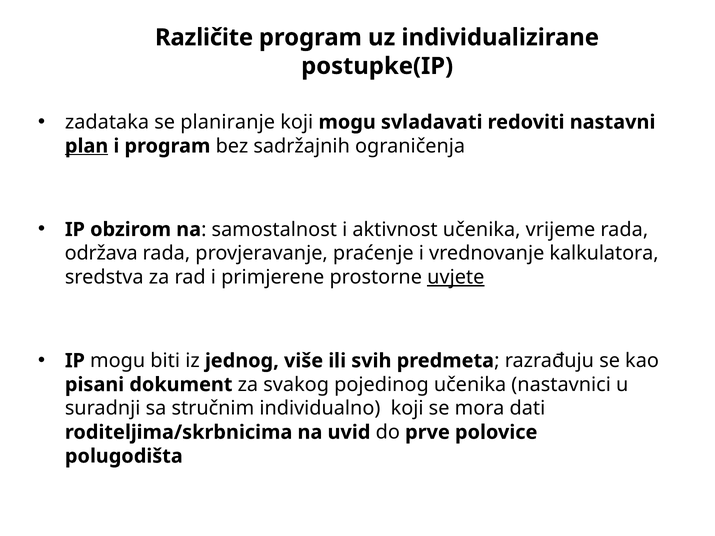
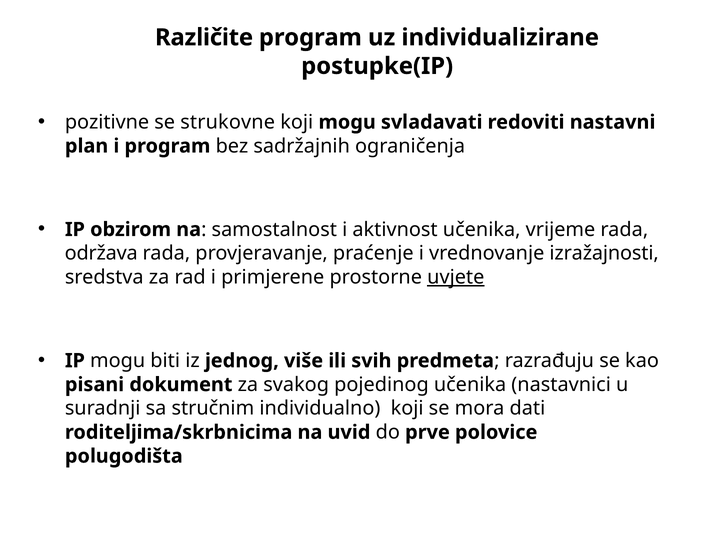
zadataka: zadataka -> pozitivne
planiranje: planiranje -> strukovne
plan underline: present -> none
kalkulatora: kalkulatora -> izražajnosti
